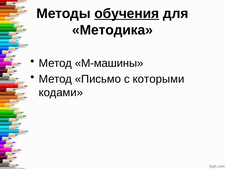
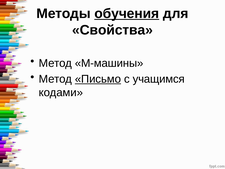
Методика: Методика -> Свойства
Письмо underline: none -> present
которыми: которыми -> учащимся
